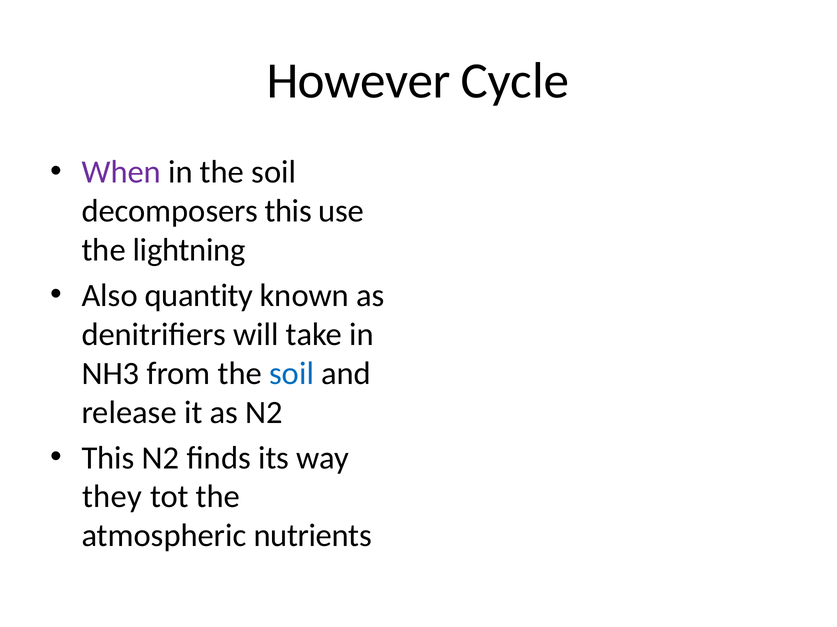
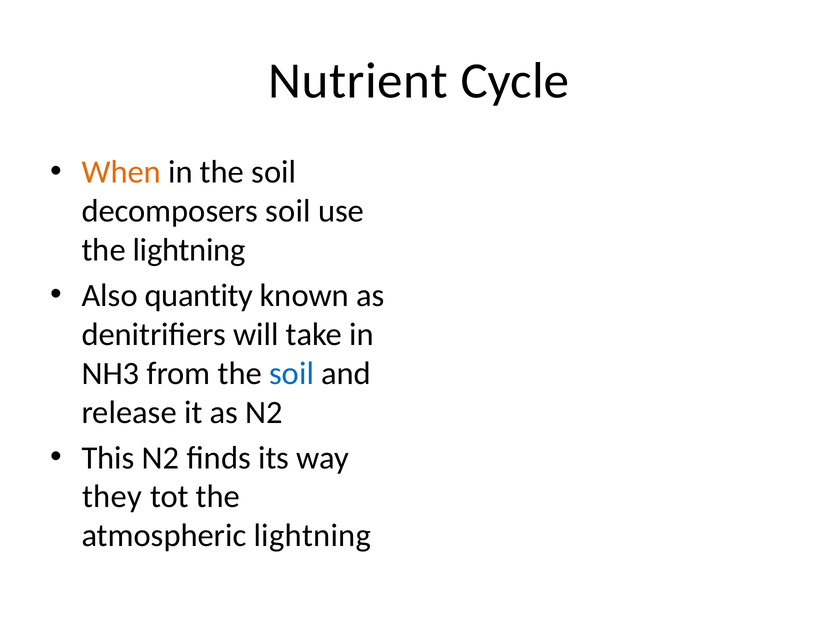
However: However -> Nutrient
When colour: purple -> orange
decomposers this: this -> soil
atmospheric nutrients: nutrients -> lightning
